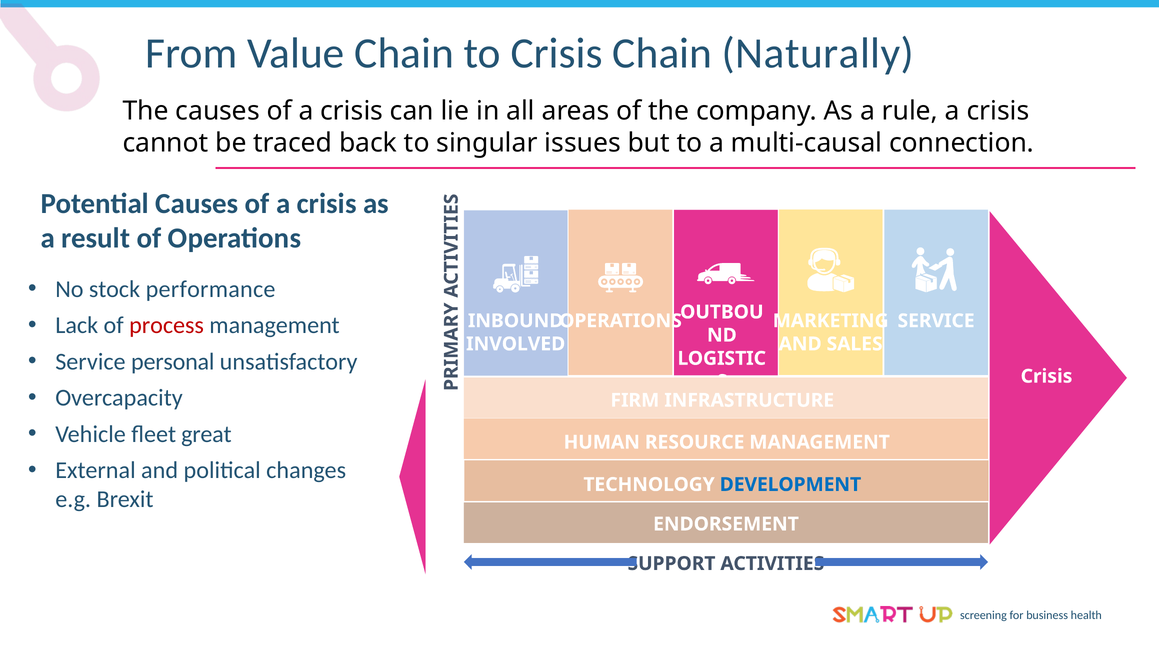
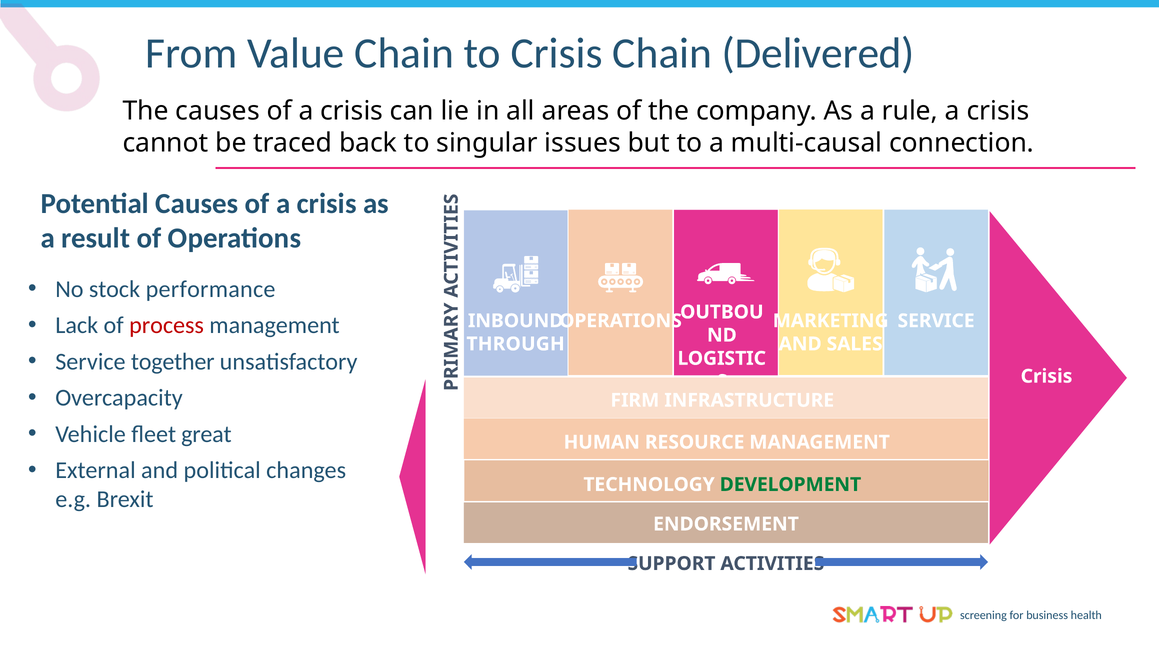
Naturally: Naturally -> Delivered
INVOLVED: INVOLVED -> THROUGH
personal: personal -> together
DEVELOPMENT colour: blue -> green
